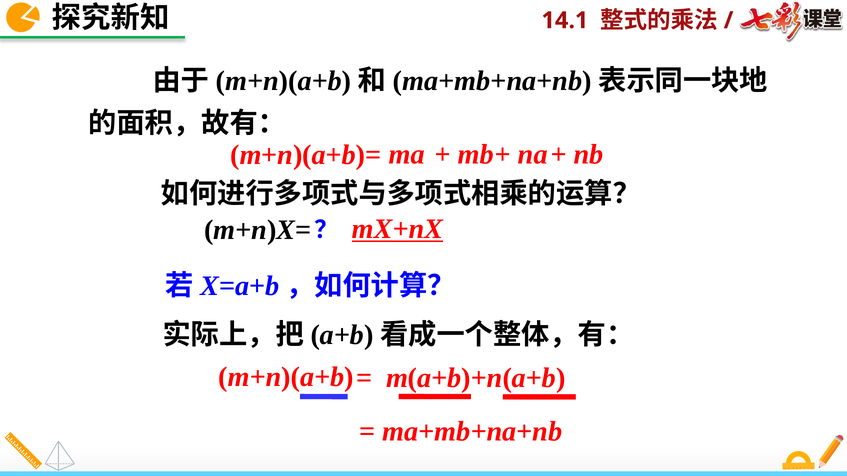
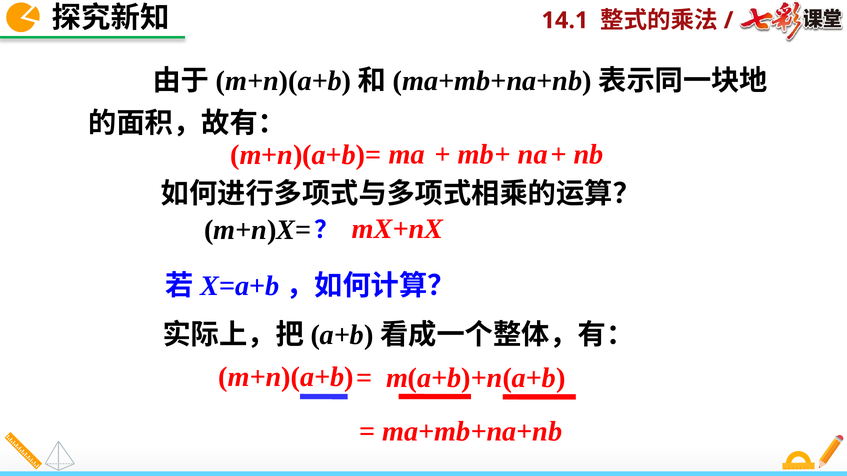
mX+nX underline: present -> none
